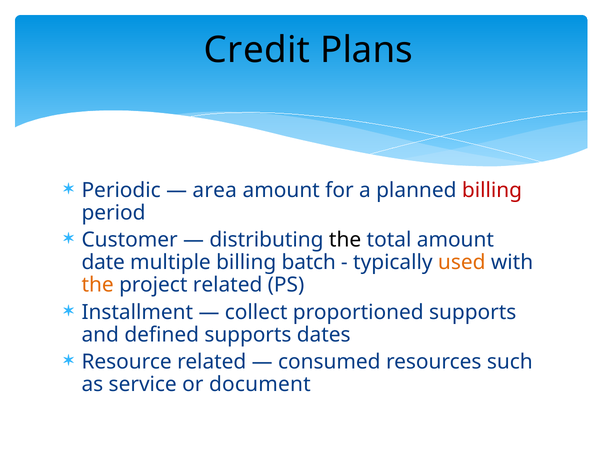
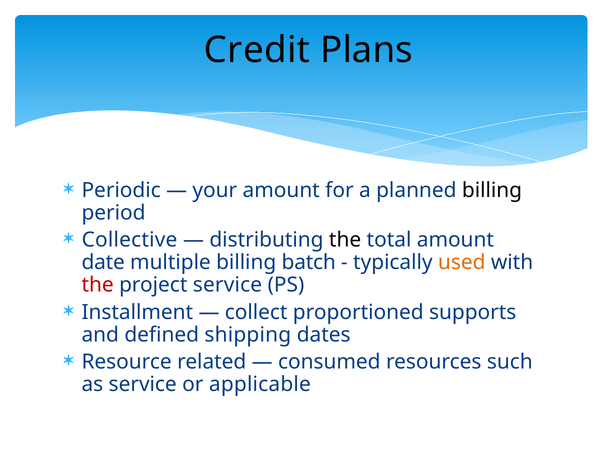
area: area -> your
billing at (492, 190) colour: red -> black
Customer: Customer -> Collective
the at (98, 285) colour: orange -> red
project related: related -> service
defined supports: supports -> shipping
document: document -> applicable
